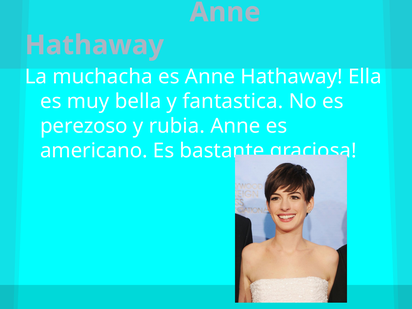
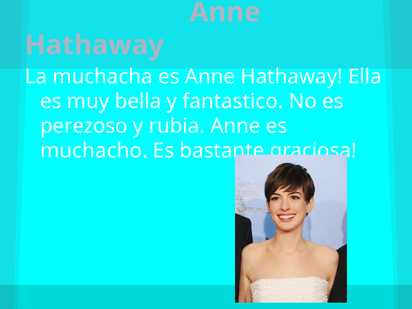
fantastica: fantastica -> fantastico
americano: americano -> muchacho
